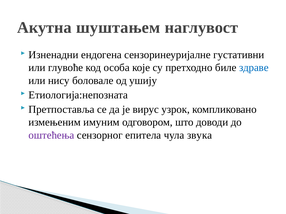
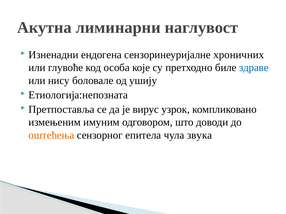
шуштањем: шуштањем -> лиминарни
густативни: густативни -> хроничних
оштећења colour: purple -> orange
